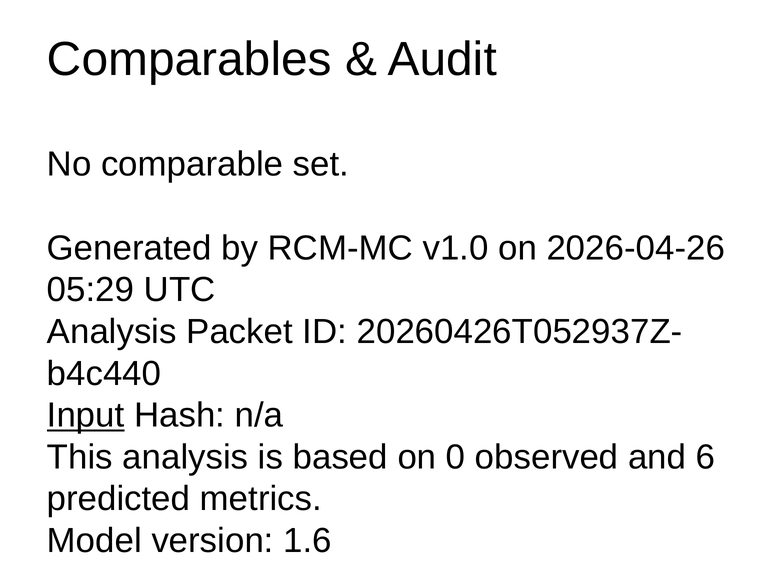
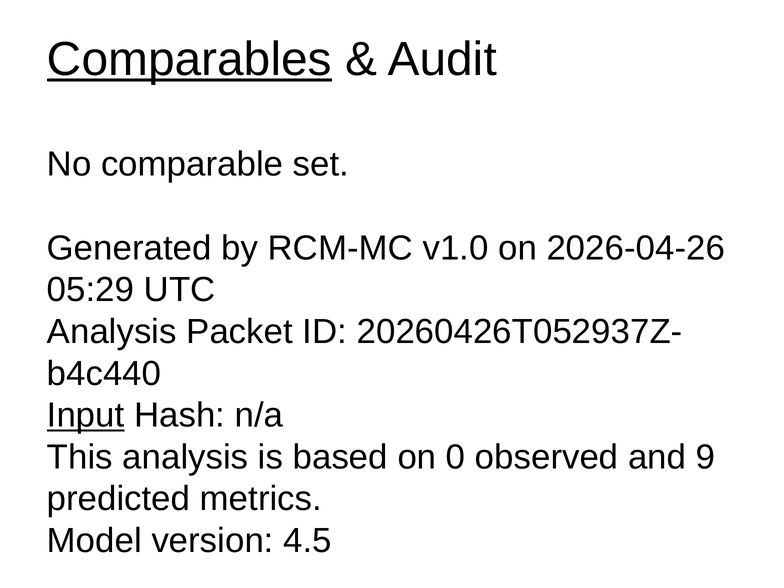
Comparables underline: none -> present
6: 6 -> 9
1.6: 1.6 -> 4.5
